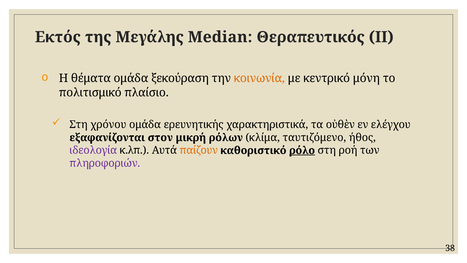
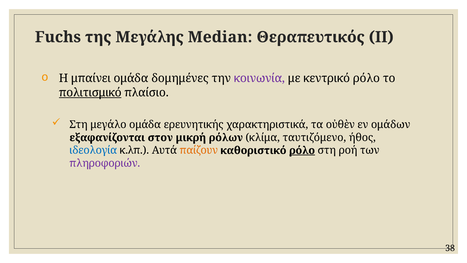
Εκτός: Εκτός -> Fuchs
θέματα: θέματα -> μπαίνει
ξεκούραση: ξεκούραση -> δομημένες
κοινωνία colour: orange -> purple
κεντρικό μόνη: μόνη -> ρόλο
πολιτισμικό underline: none -> present
χρόνου: χρόνου -> μεγάλο
ελέγχου: ελέγχου -> ομάδων
ιδεολογία colour: purple -> blue
